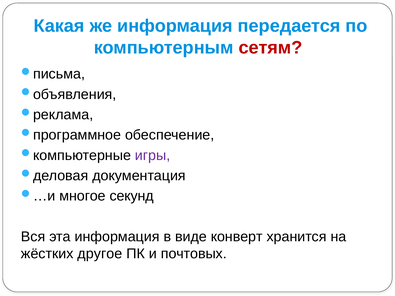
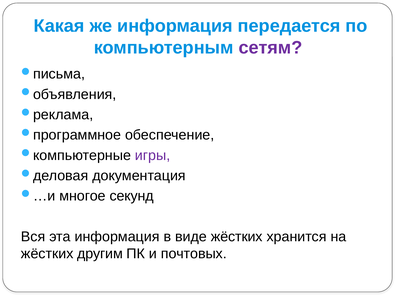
сетям colour: red -> purple
виде конверт: конверт -> жёстких
другое: другое -> другим
